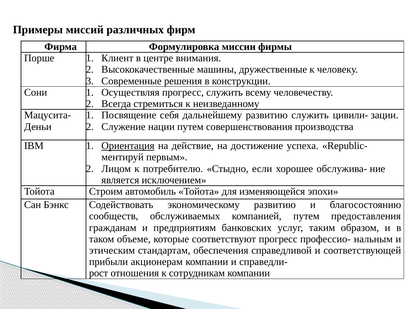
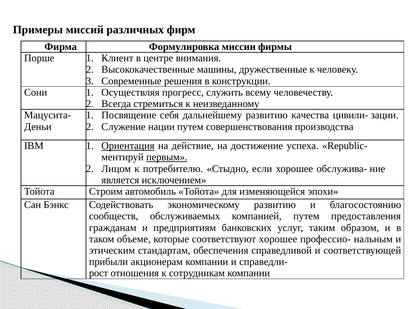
развитию служить: служить -> качества
первым underline: none -> present
соответствуют прогресс: прогресс -> хорошее
